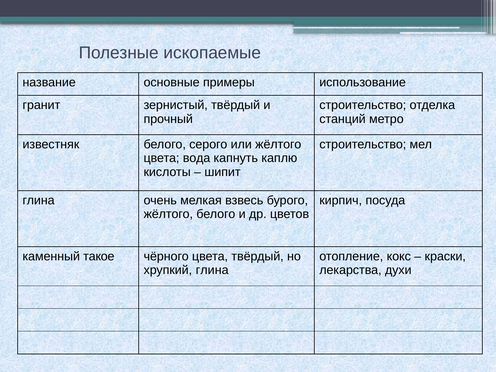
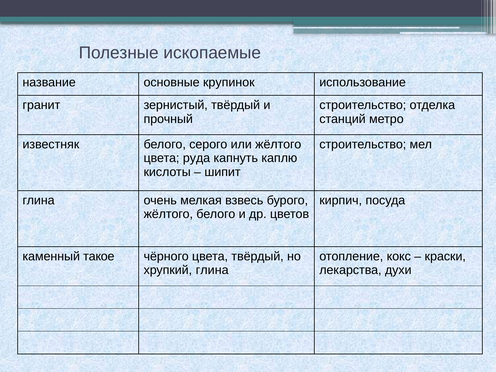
примеры: примеры -> крупинок
вода: вода -> руда
